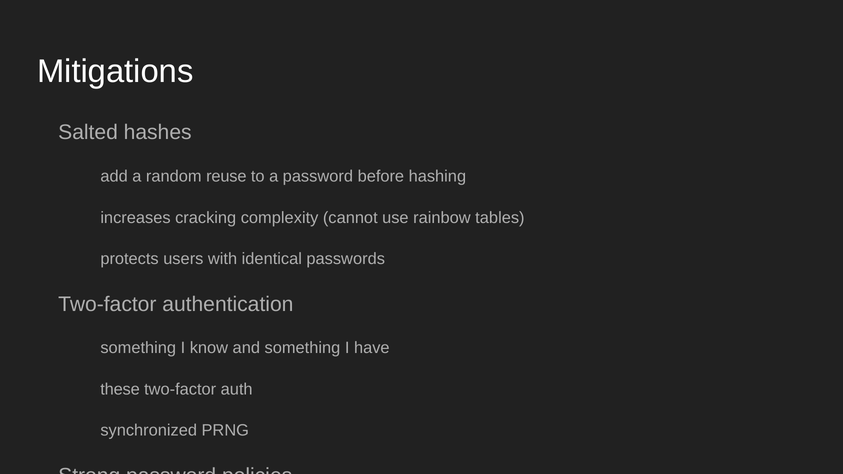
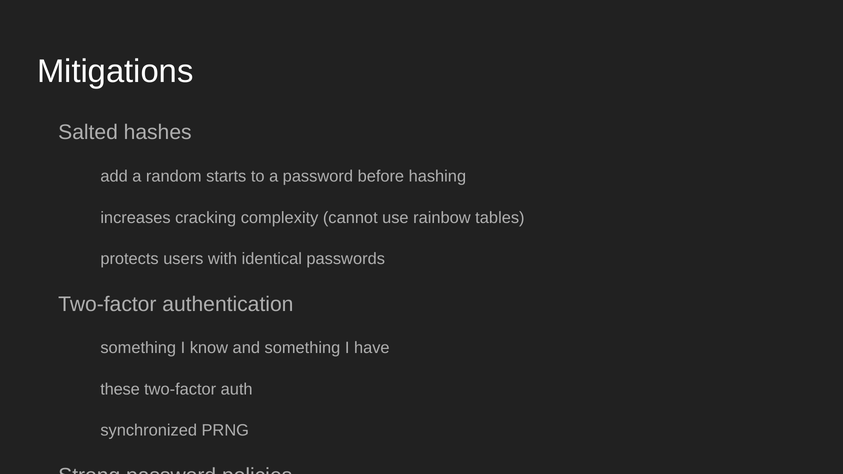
reuse: reuse -> starts
